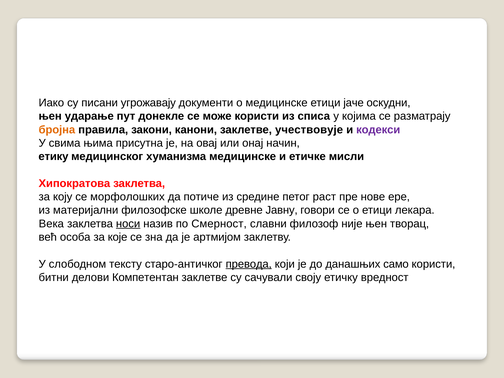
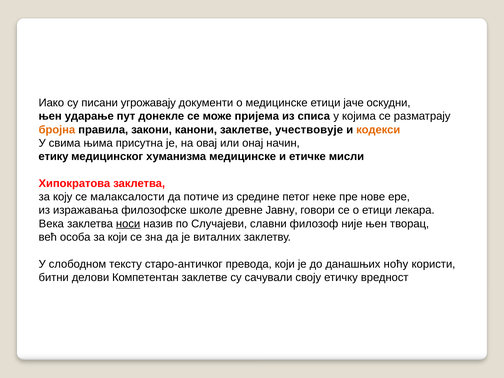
може користи: користи -> пријема
кодекси colour: purple -> orange
морфолошких: морфолошких -> малаксалости
раст: раст -> неке
материјални: материјални -> изражавања
Смерност: Смерност -> Случајеви
за које: које -> који
артмијом: артмијом -> виталних
превода underline: present -> none
само: само -> ноћу
